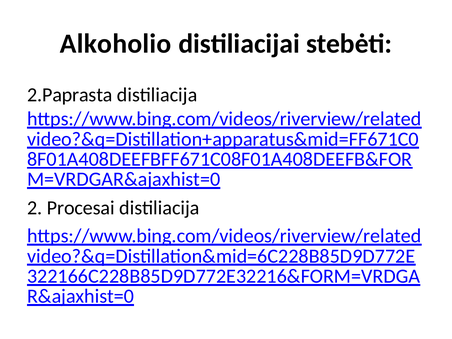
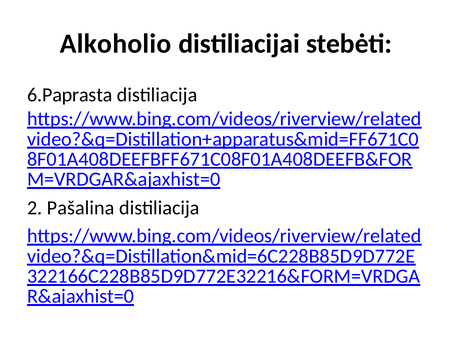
2.Paprasta: 2.Paprasta -> 6.Paprasta
Procesai: Procesai -> Pašalina
